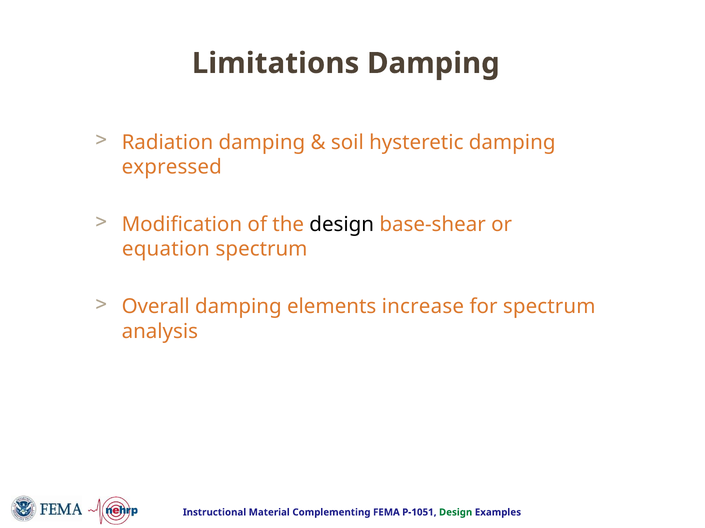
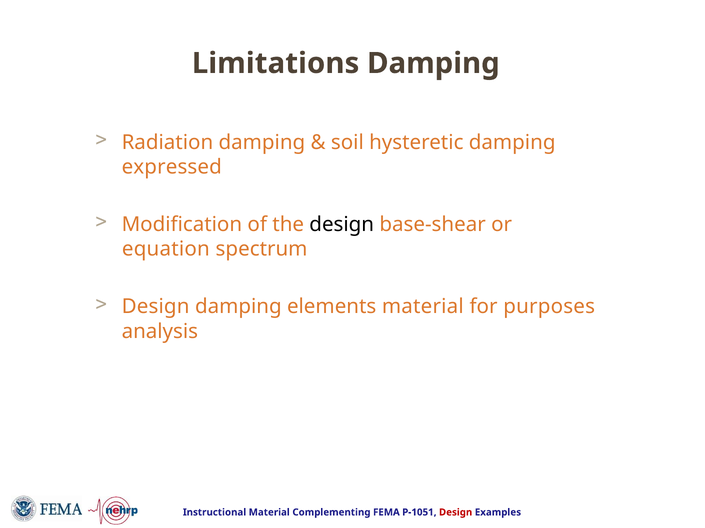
Overall at (156, 307): Overall -> Design
elements increase: increase -> material
for spectrum: spectrum -> purposes
Design at (456, 513) colour: green -> red
